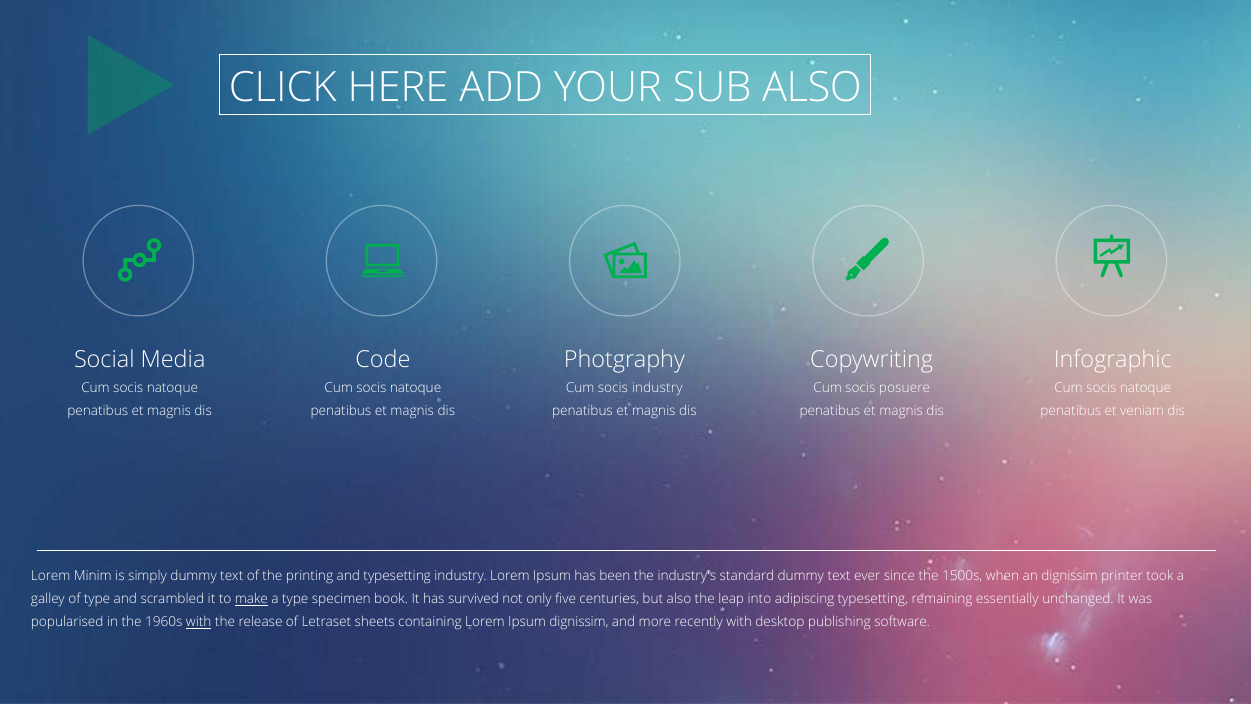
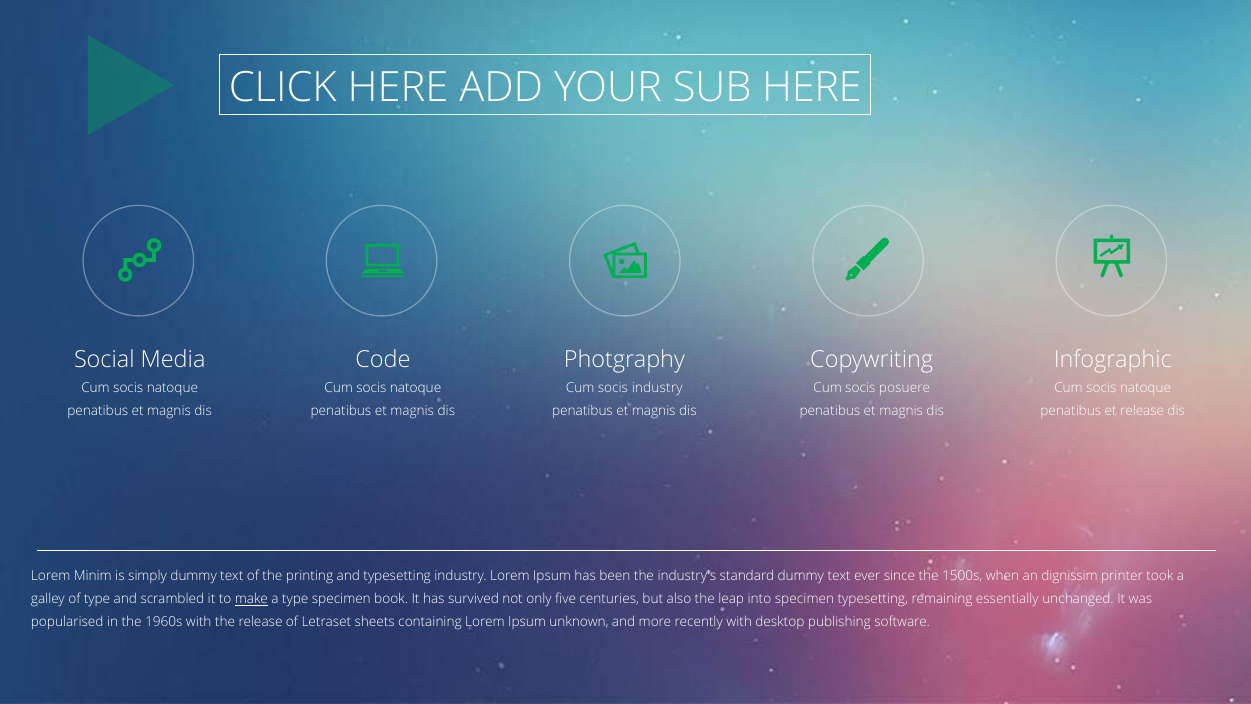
SUB ALSO: ALSO -> HERE
et veniam: veniam -> release
into adipiscing: adipiscing -> specimen
with at (199, 622) underline: present -> none
Ipsum dignissim: dignissim -> unknown
